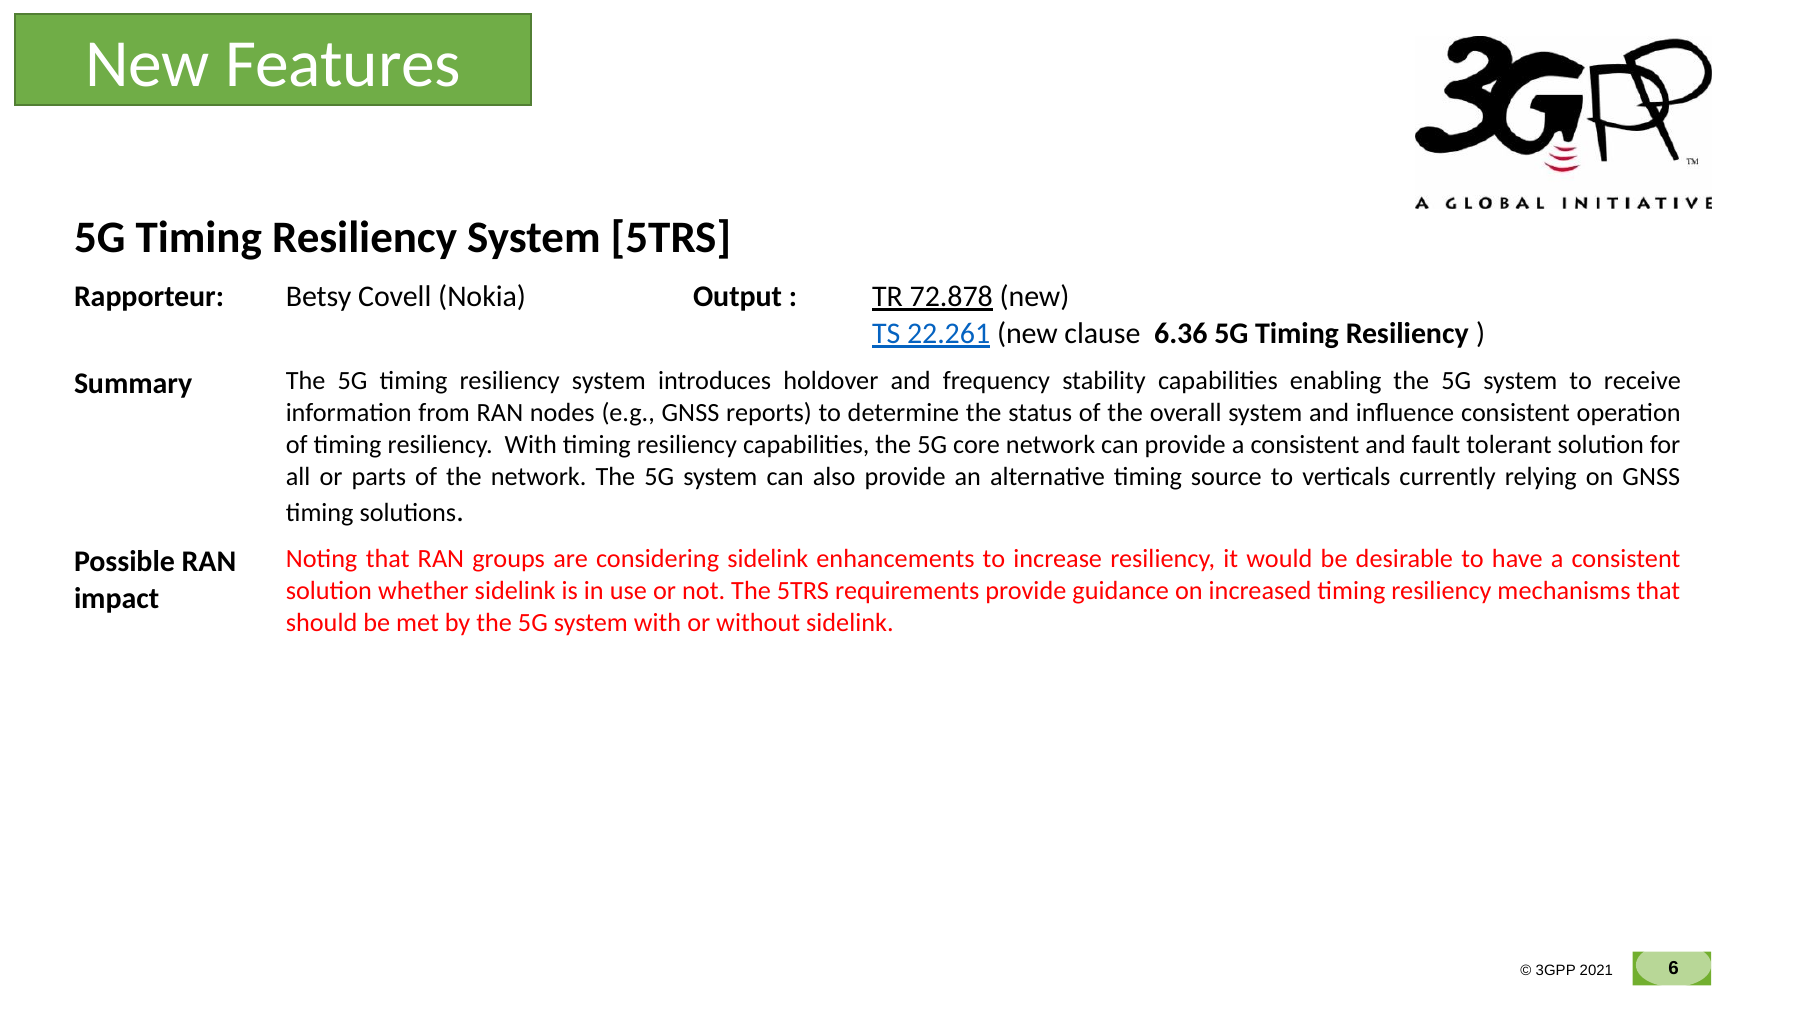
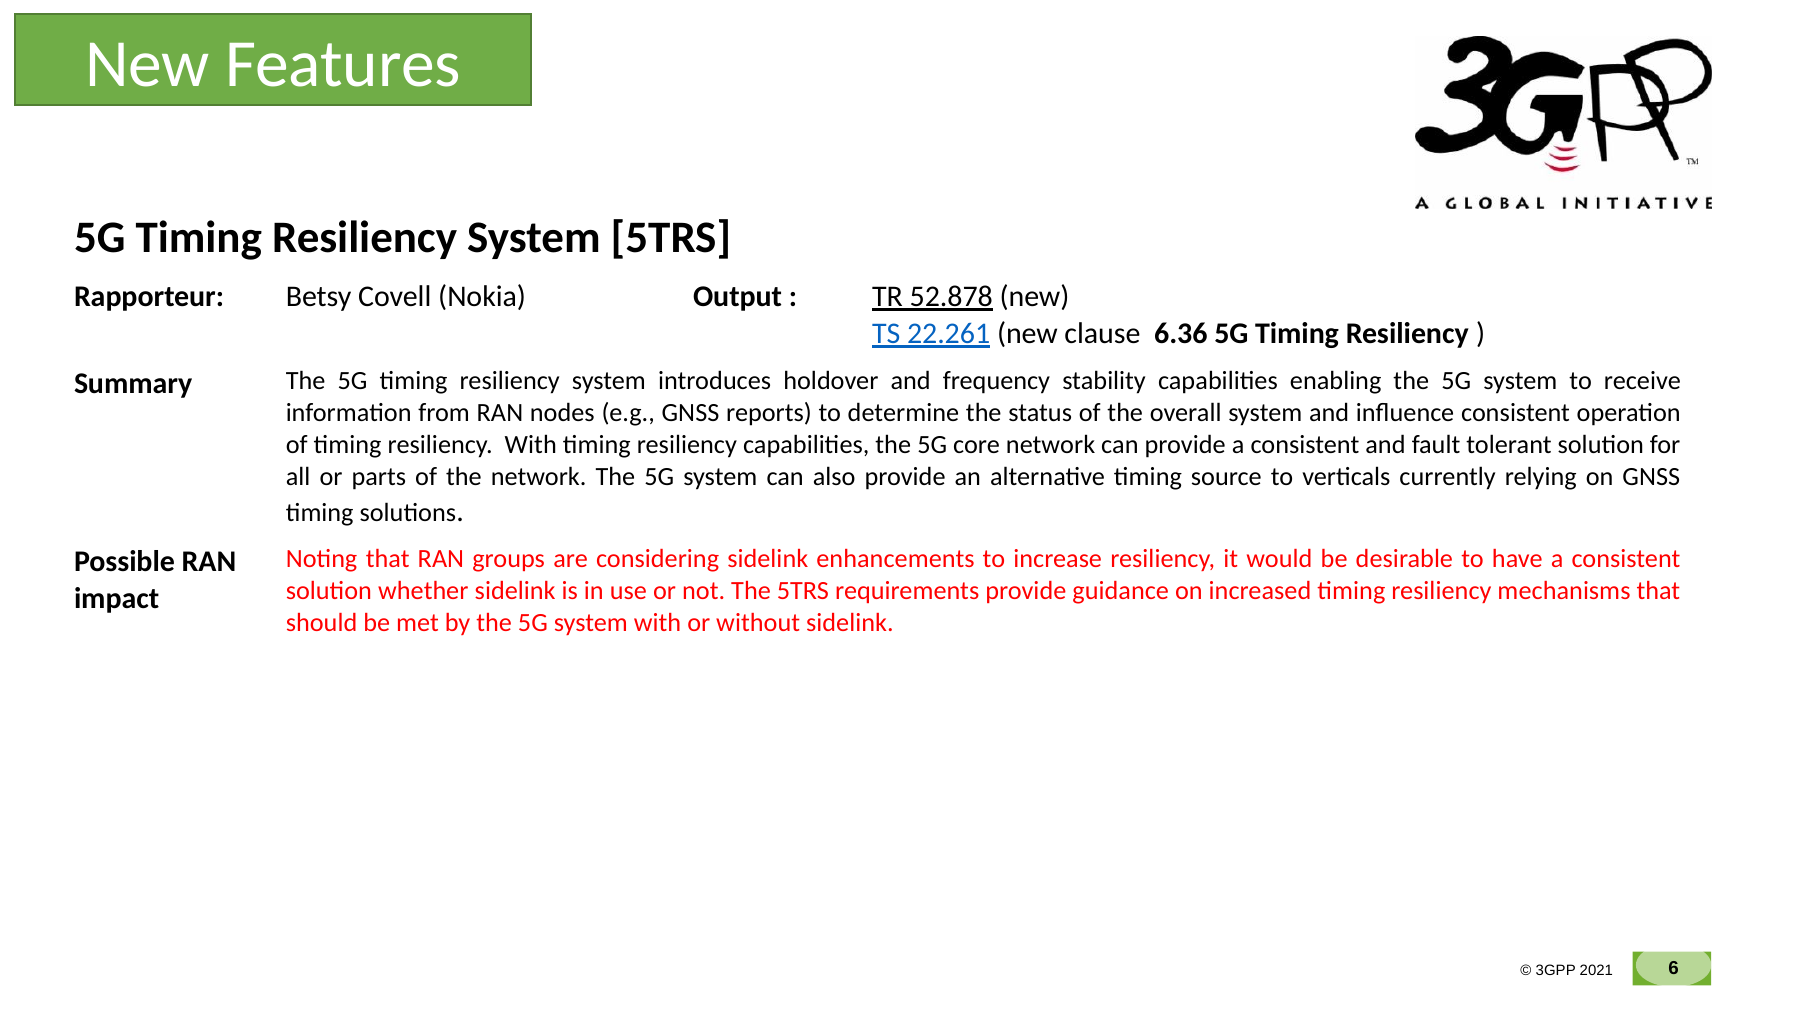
72.878: 72.878 -> 52.878
